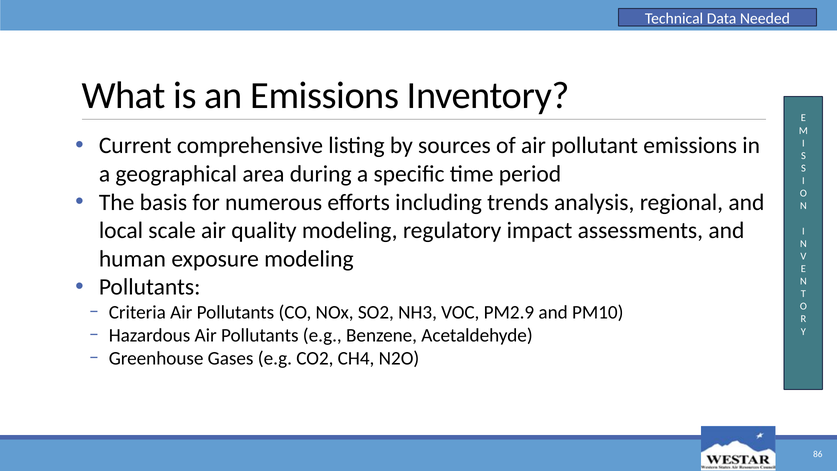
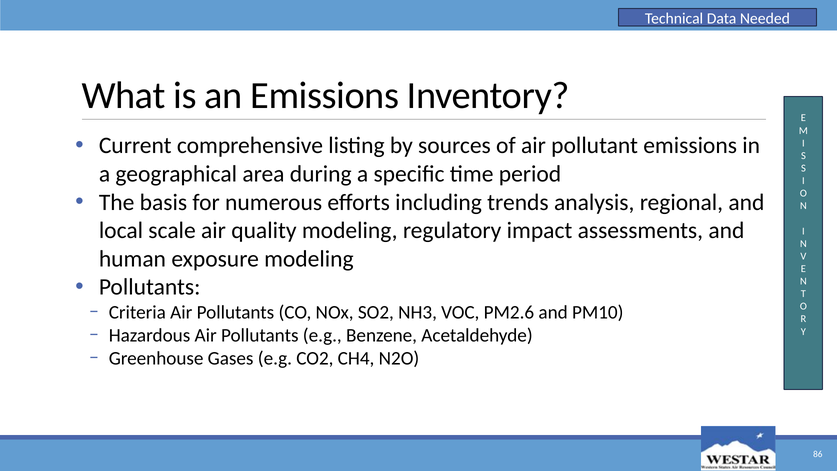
PM2.9: PM2.9 -> PM2.6
